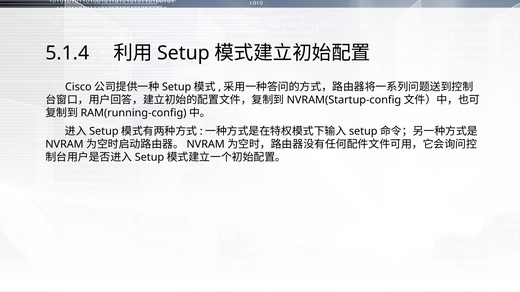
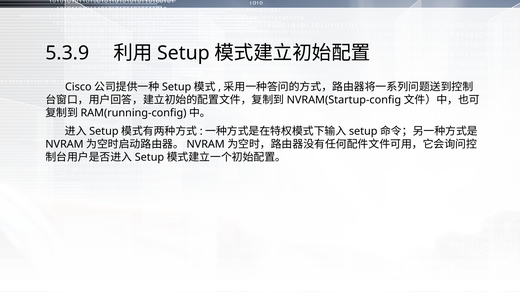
5.1.4: 5.1.4 -> 5.3.9
